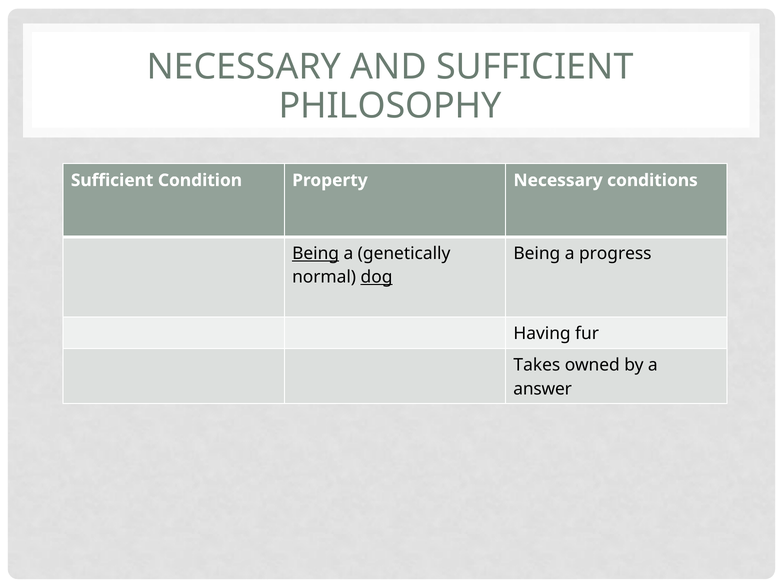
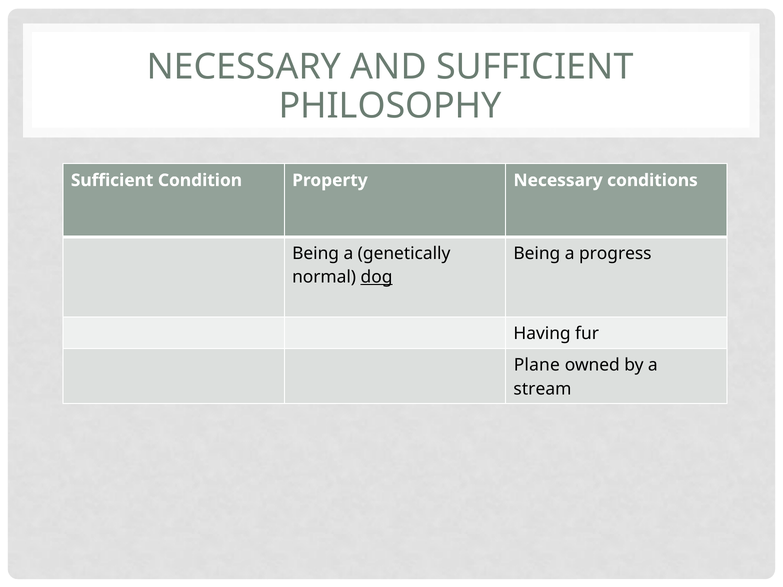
Being at (316, 254) underline: present -> none
Takes: Takes -> Plane
answer: answer -> stream
